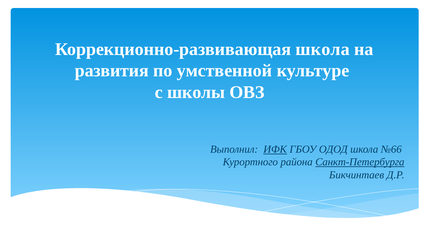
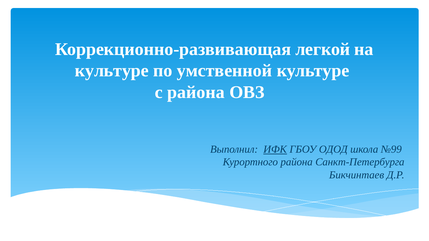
Коррекционно-развивающая школа: школа -> легкой
развития at (112, 71): развития -> культуре
с школы: школы -> района
№66: №66 -> №99
Санкт-Петербурга underline: present -> none
